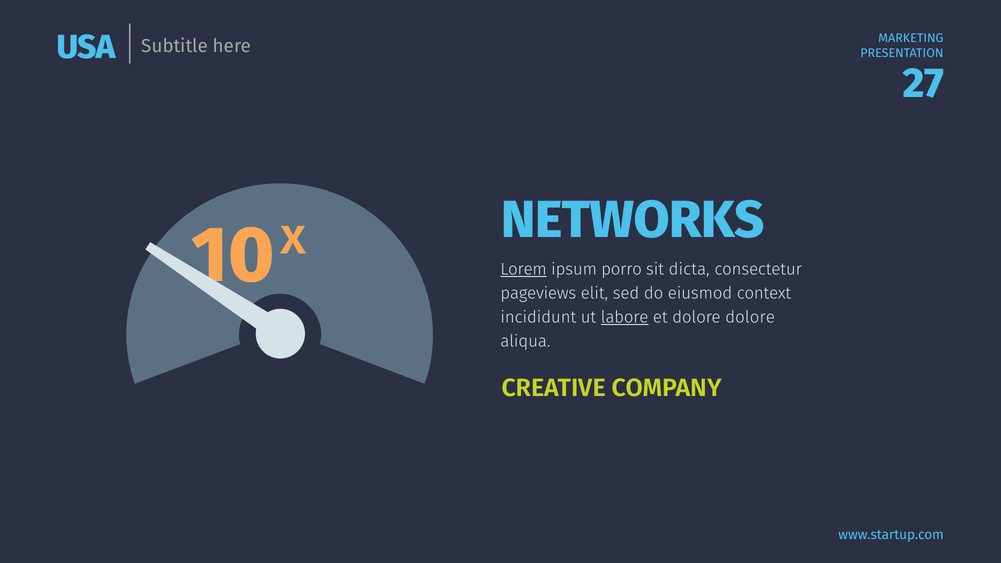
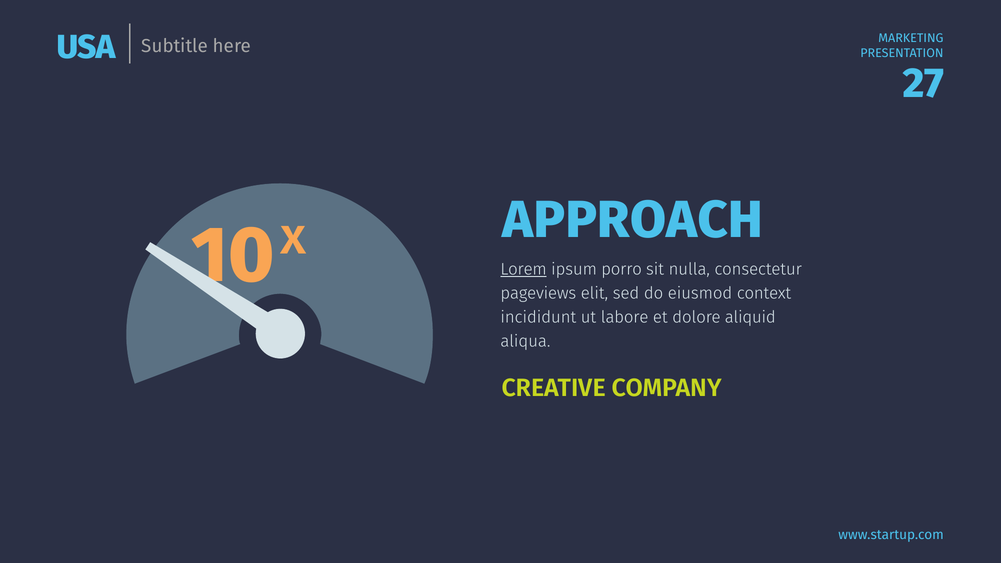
NETWORKS: NETWORKS -> APPROACH
dicta: dicta -> nulla
labore underline: present -> none
dolore dolore: dolore -> aliquid
